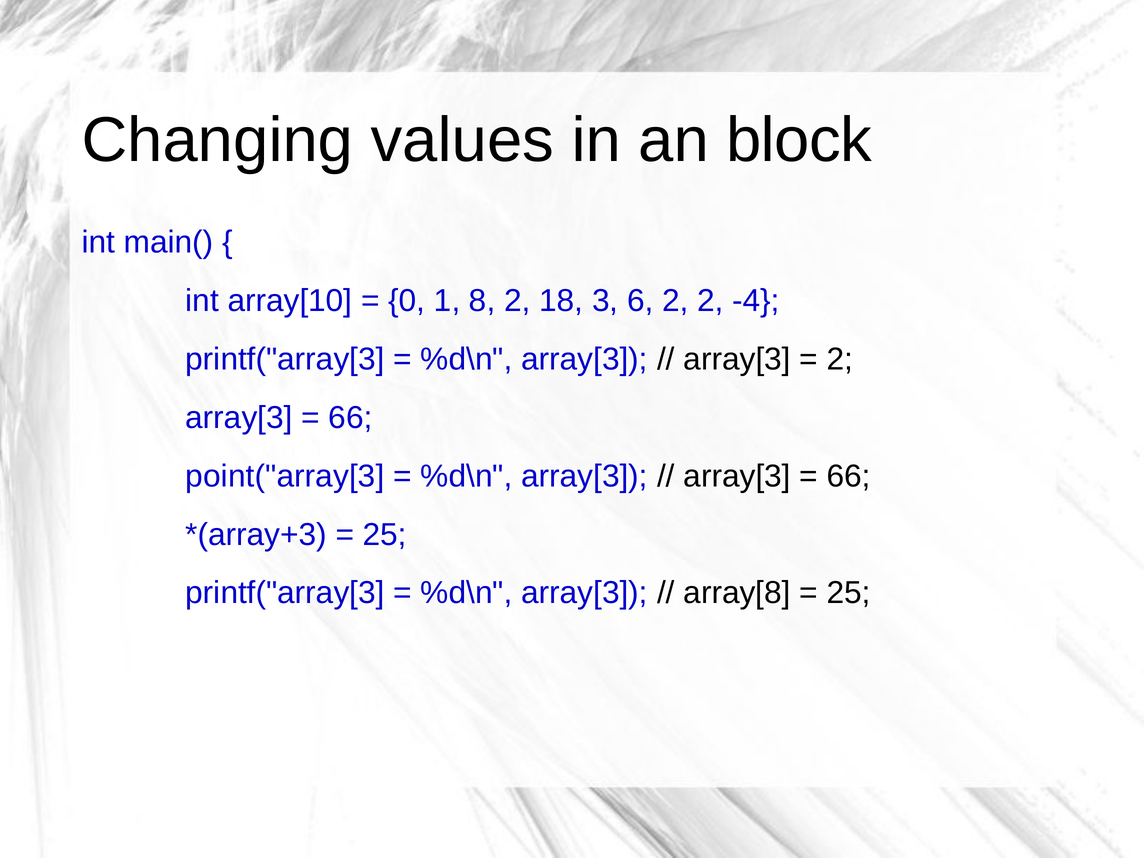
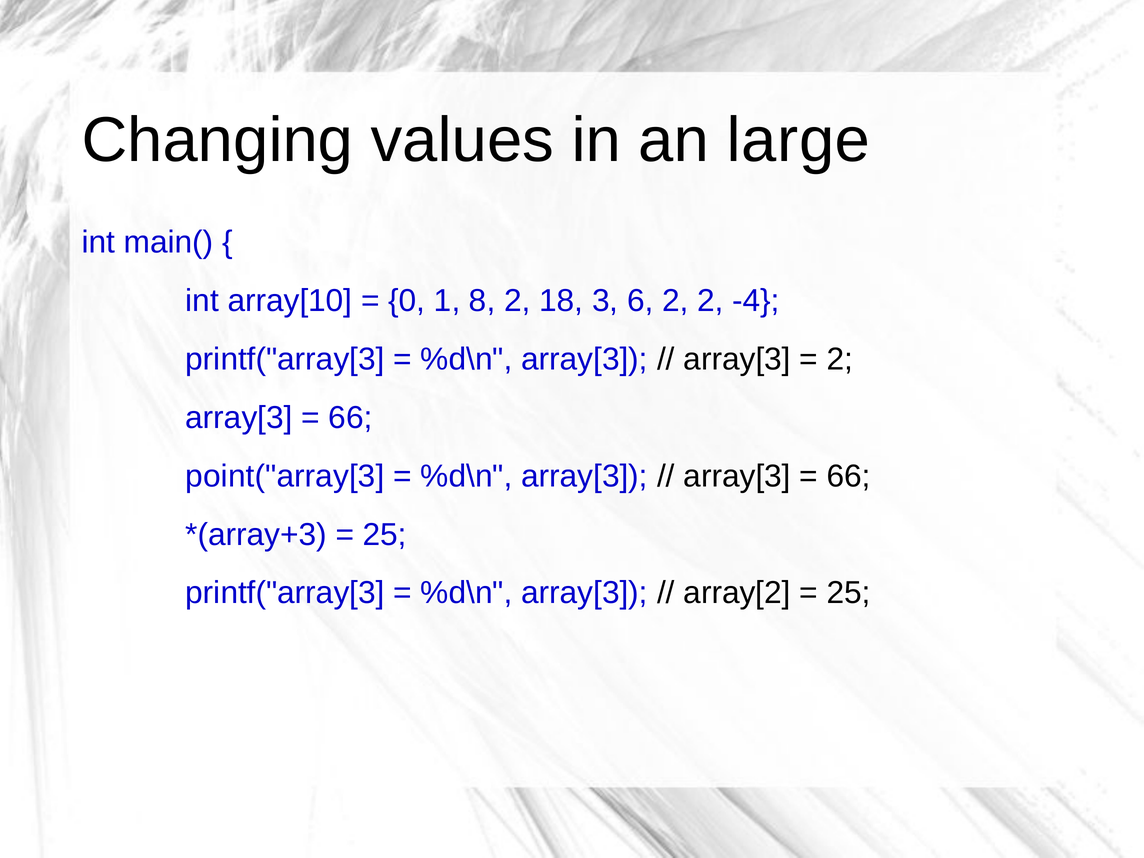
block: block -> large
array[8: array[8 -> array[2
